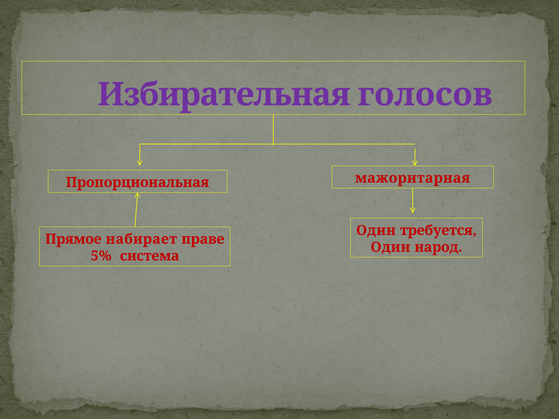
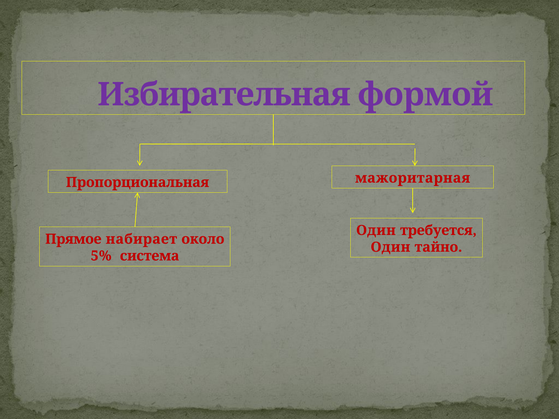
голосов: голосов -> формой
праве: праве -> около
народ: народ -> тайно
